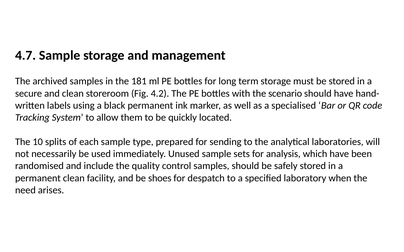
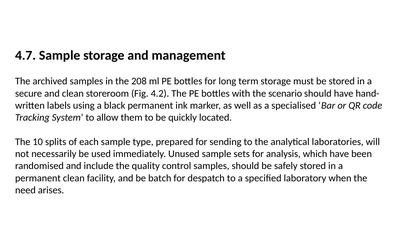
181: 181 -> 208
shoes: shoes -> batch
